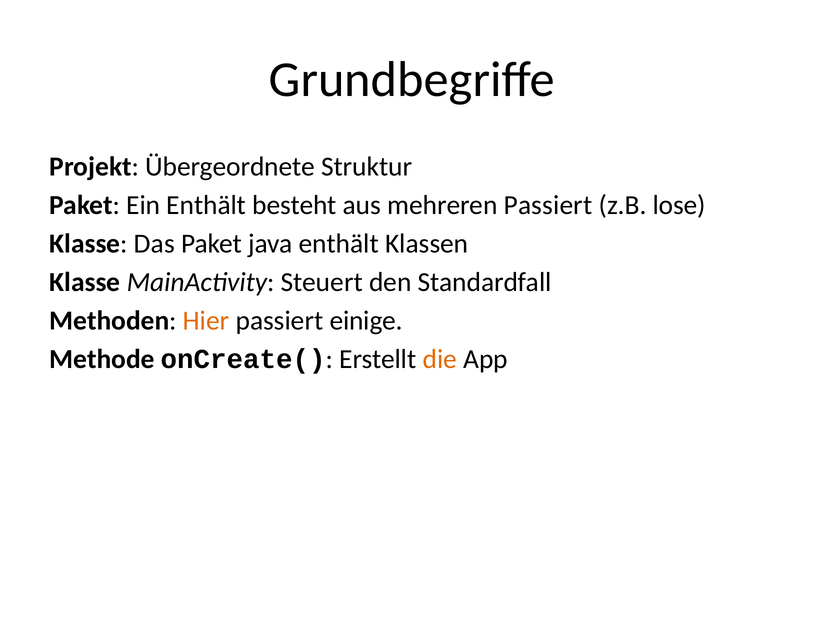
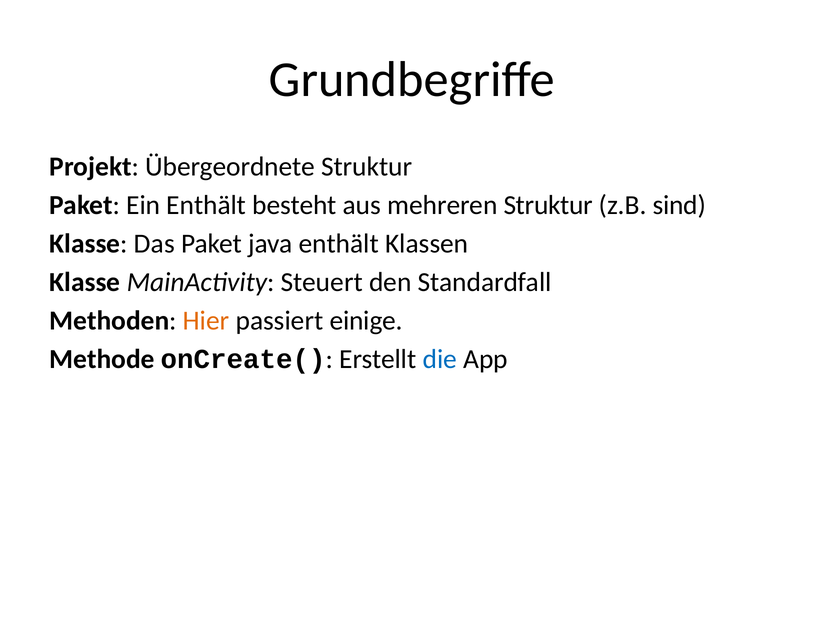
mehreren Passiert: Passiert -> Struktur
lose: lose -> sind
die colour: orange -> blue
